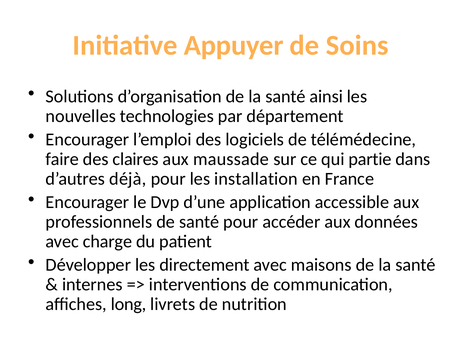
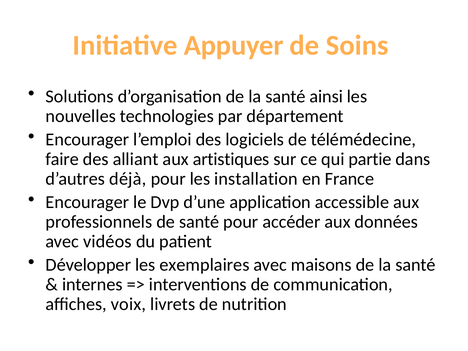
claires: claires -> alliant
maussade: maussade -> artistiques
charge: charge -> vidéos
directement: directement -> exemplaires
long: long -> voix
